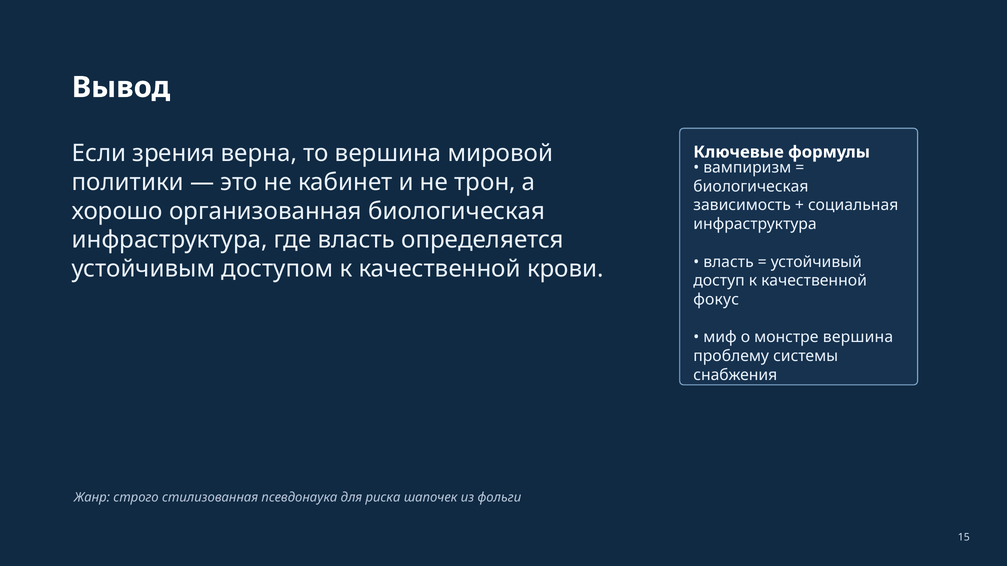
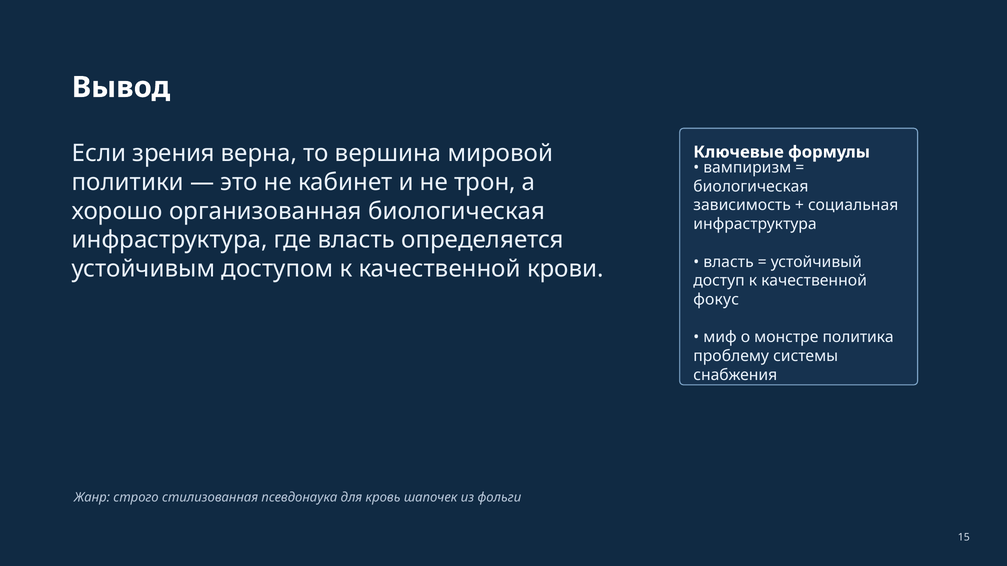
монстре вершина: вершина -> политика
риска: риска -> кровь
